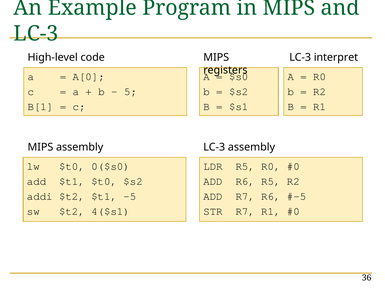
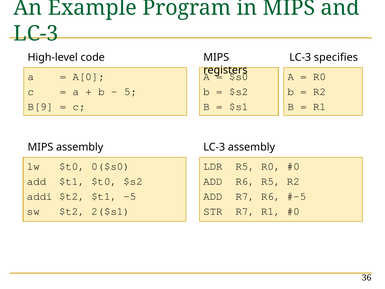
interpret: interpret -> specifies
B[1: B[1 -> B[9
4($s1: 4($s1 -> 2($s1
